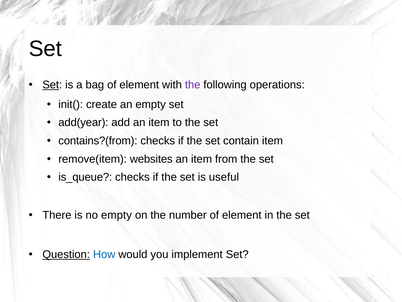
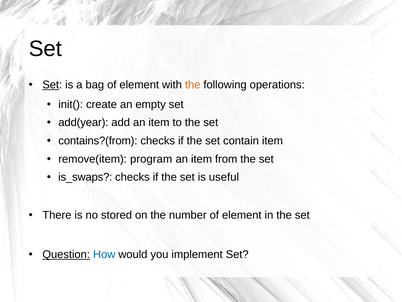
the at (193, 85) colour: purple -> orange
websites: websites -> program
is_queue: is_queue -> is_swaps
no empty: empty -> stored
